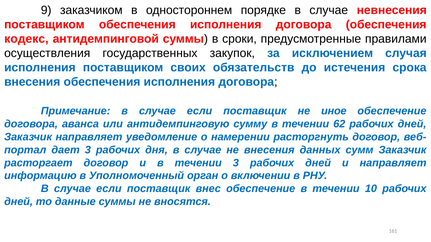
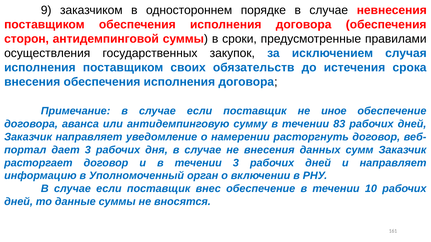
кодекс: кодекс -> сторон
62: 62 -> 83
